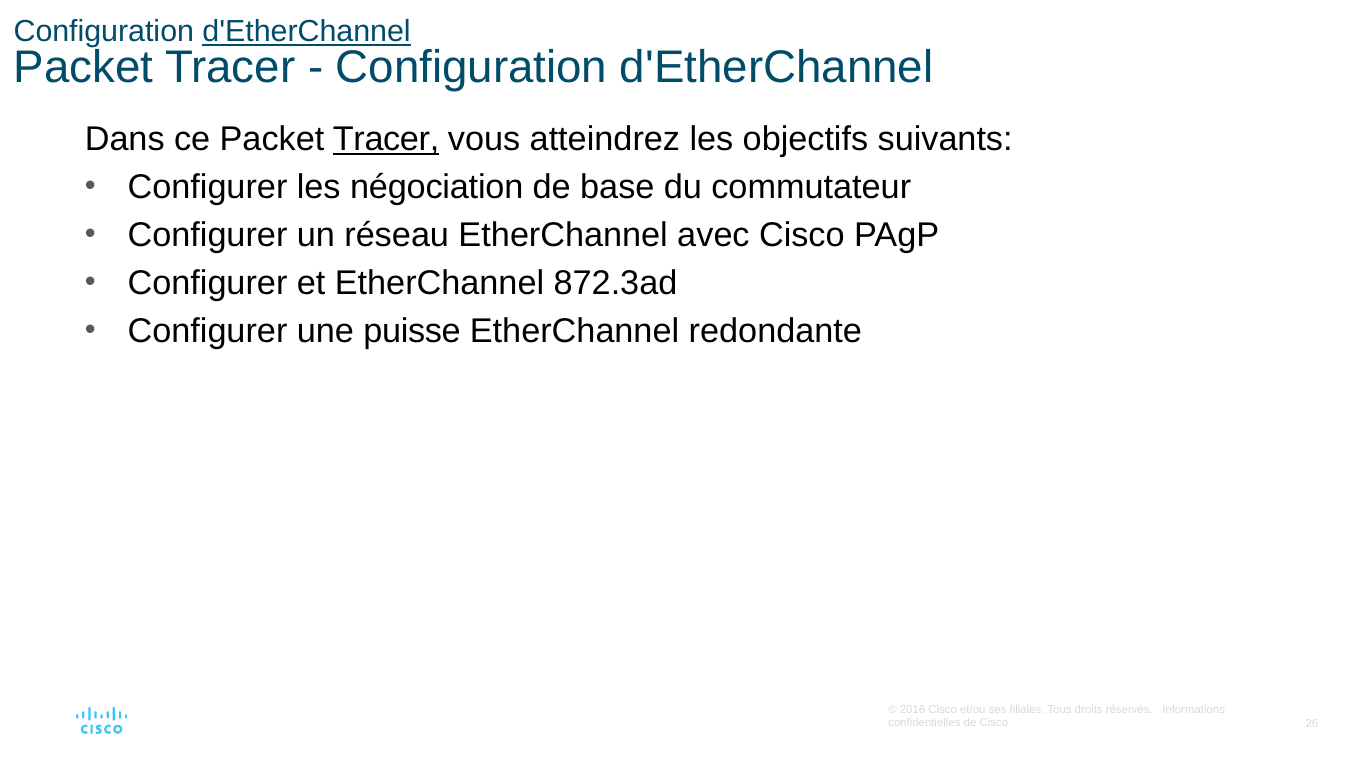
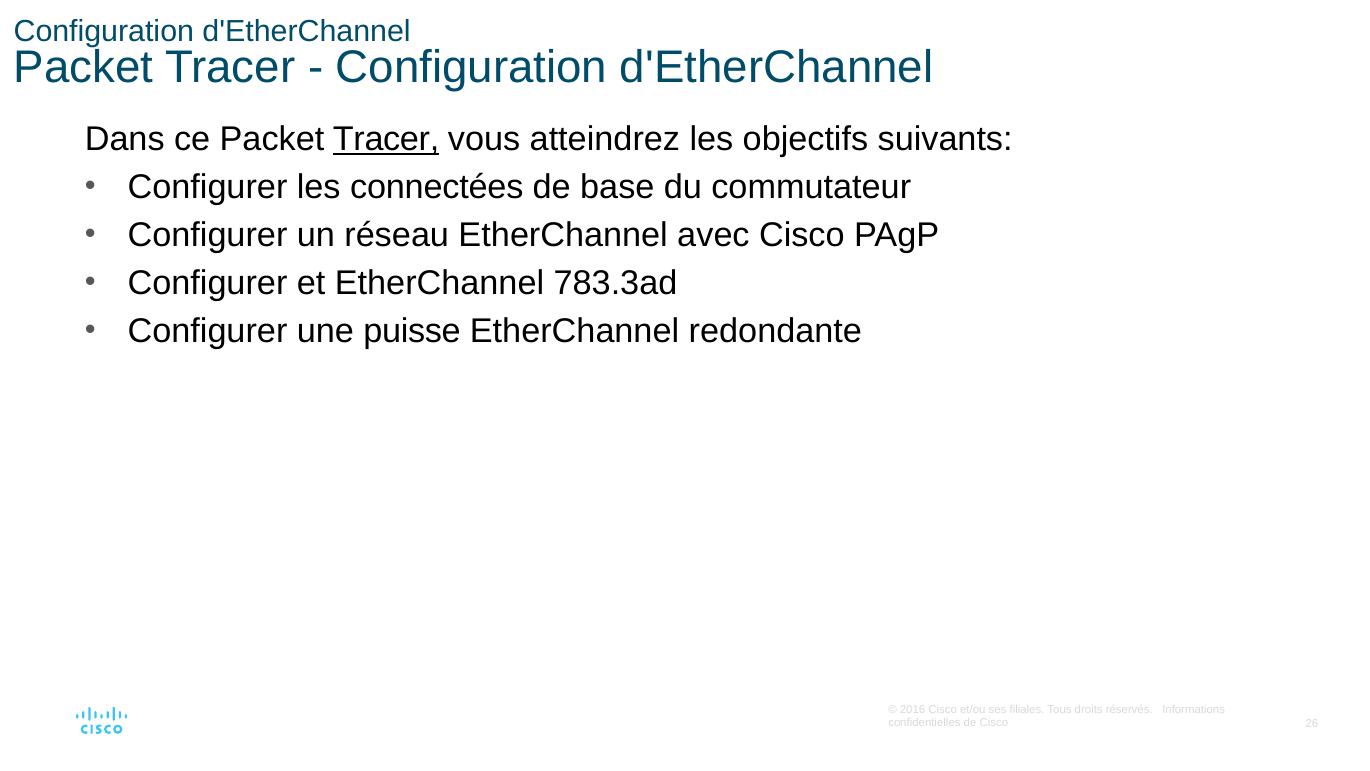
d'EtherChannel at (307, 32) underline: present -> none
négociation: négociation -> connectées
872.3ad: 872.3ad -> 783.3ad
